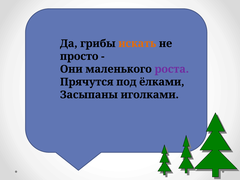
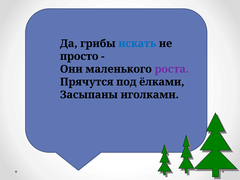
искать colour: orange -> blue
